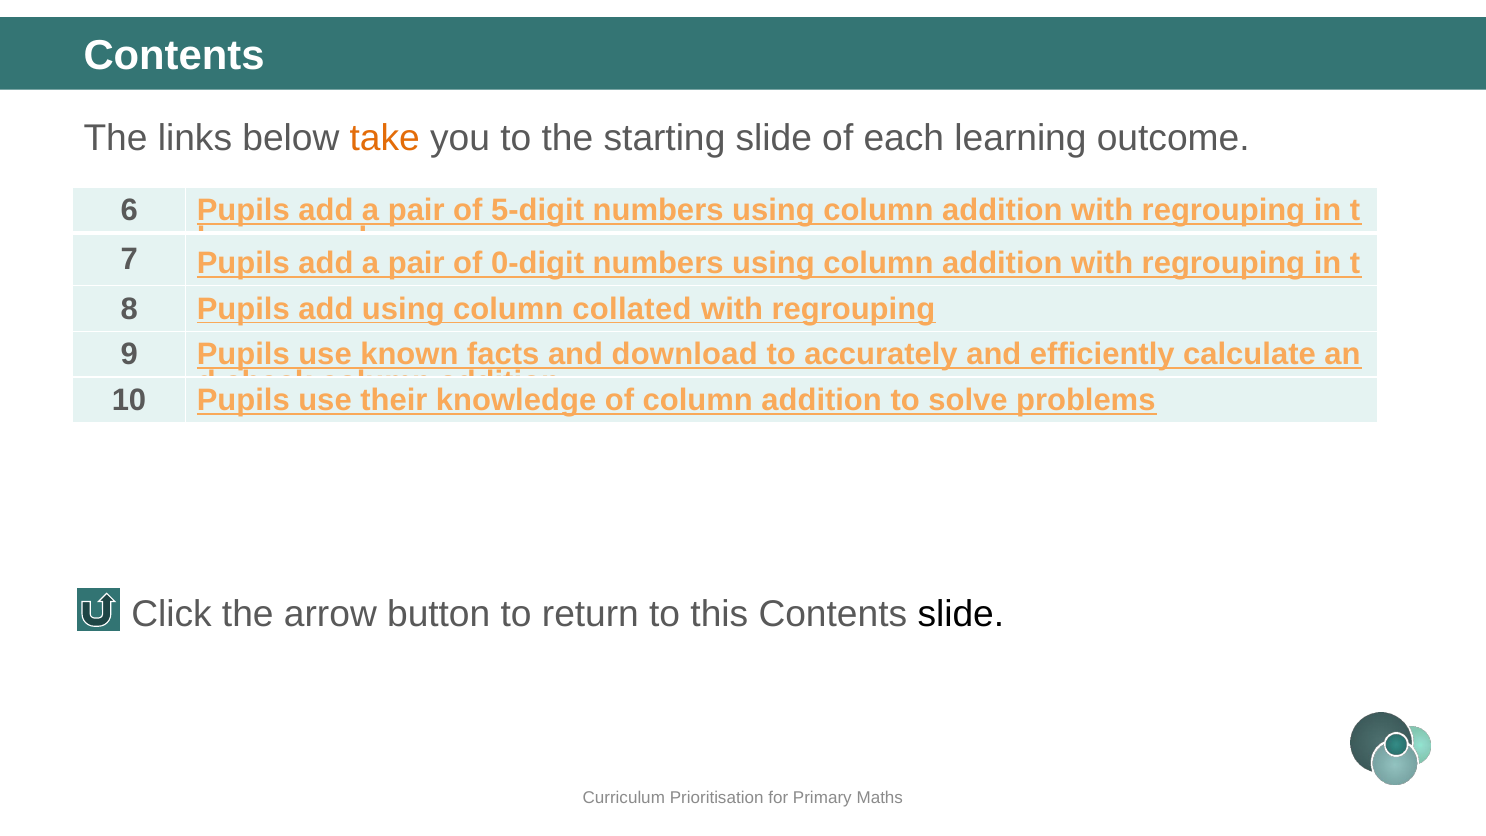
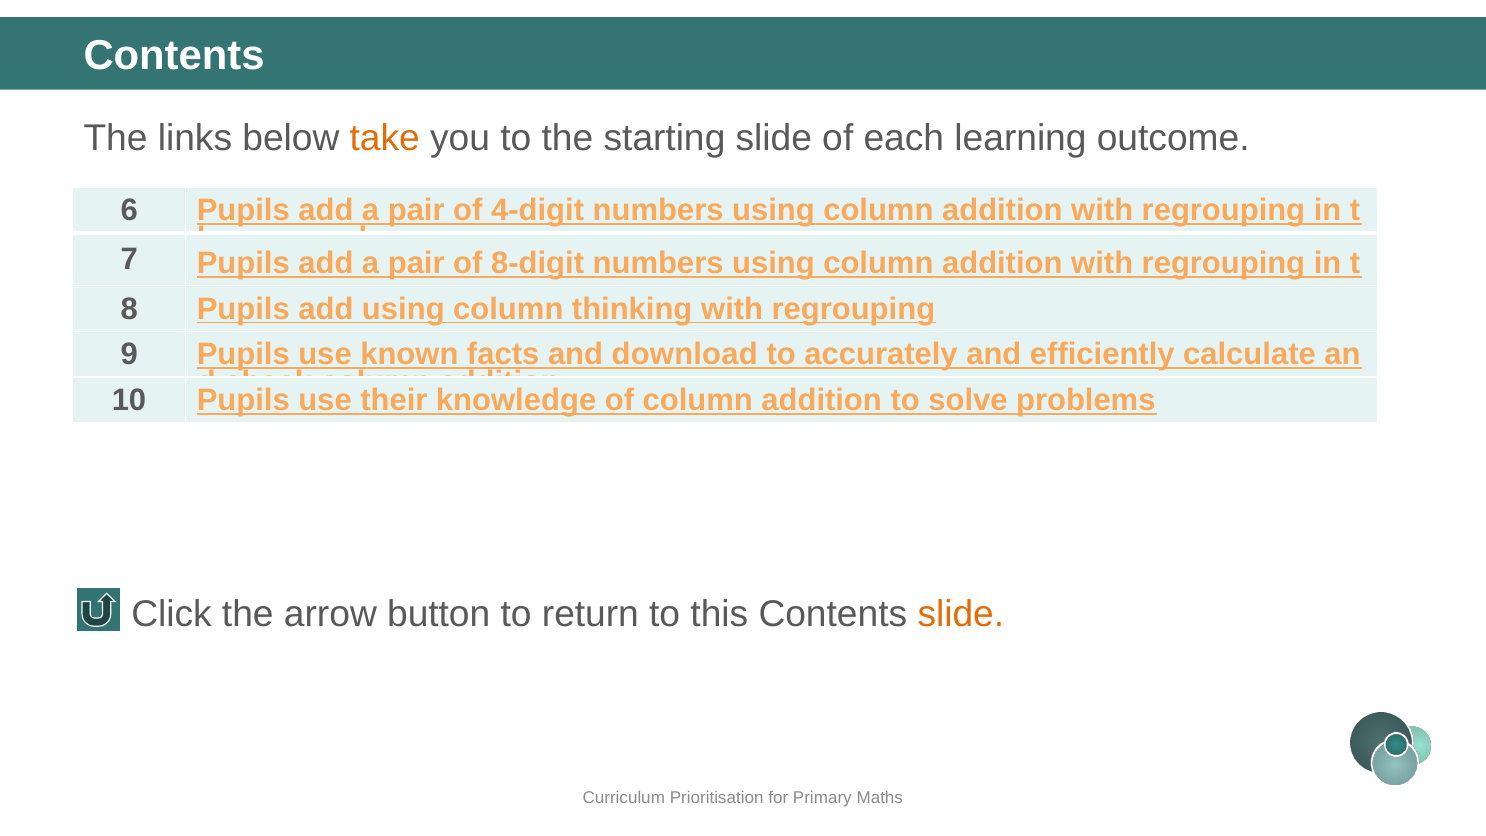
5-digit: 5-digit -> 4-digit
0-digit: 0-digit -> 8-digit
collated: collated -> thinking
slide at (961, 614) colour: black -> orange
